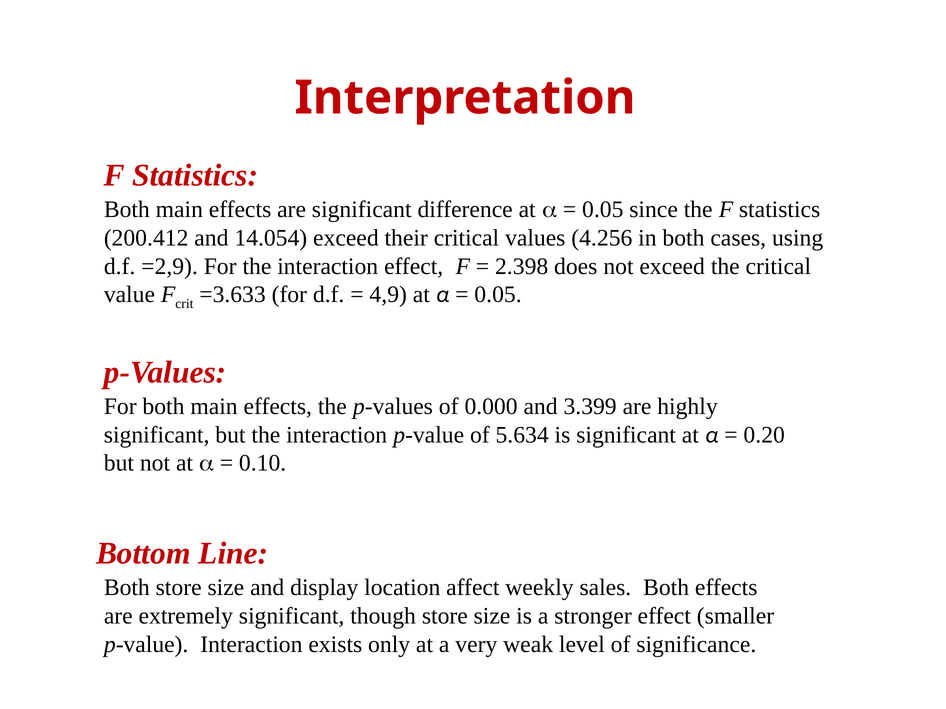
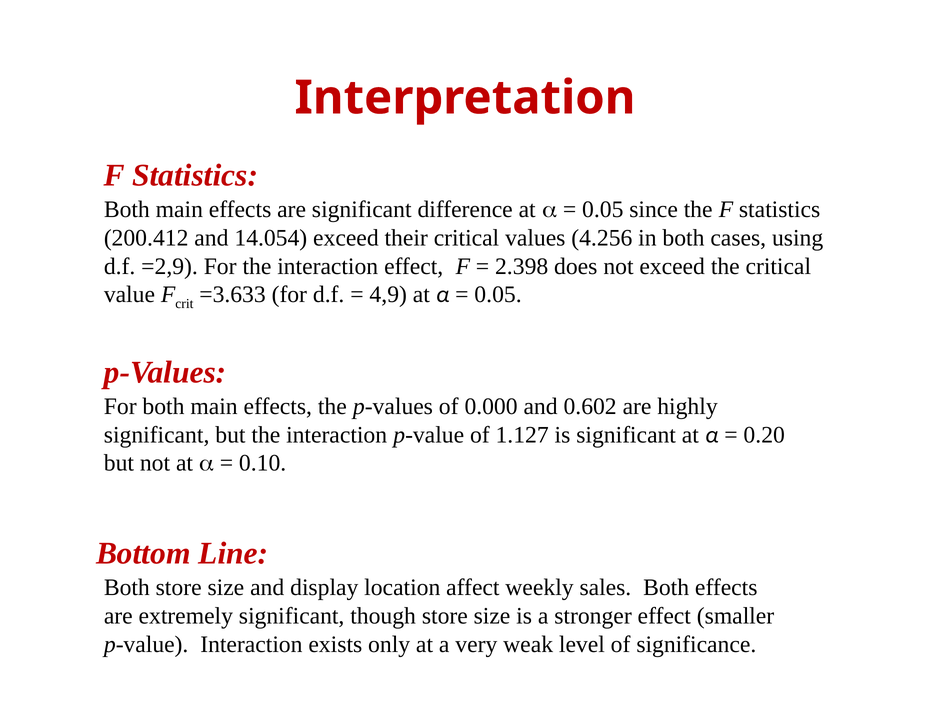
3.399: 3.399 -> 0.602
5.634: 5.634 -> 1.127
